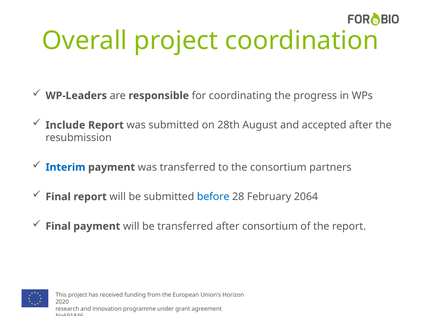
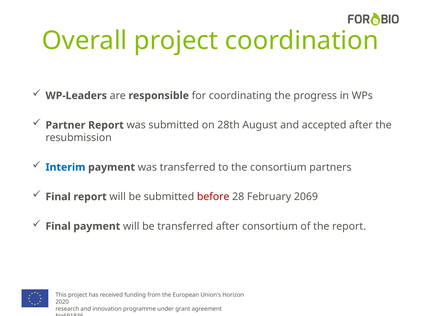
Include: Include -> Partner
before colour: blue -> red
2064: 2064 -> 2069
